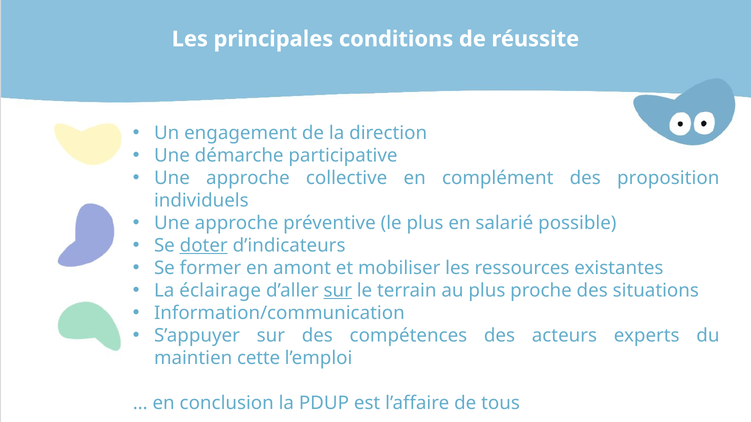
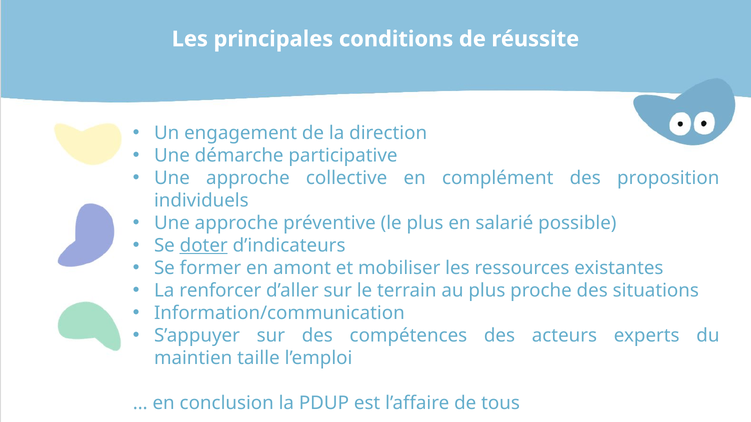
éclairage: éclairage -> renforcer
sur at (338, 291) underline: present -> none
cette: cette -> taille
